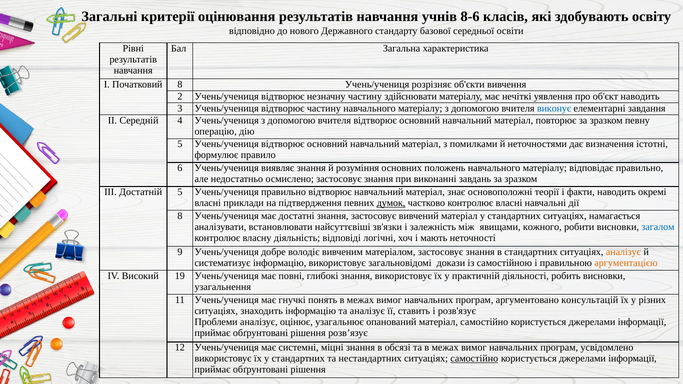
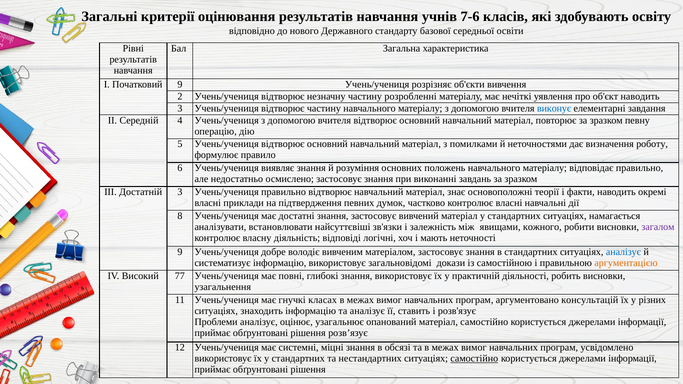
8-6: 8-6 -> 7-6
Початковий 8: 8 -> 9
здійснювати: здійснювати -> розробленні
істотні: істотні -> роботу
Достатній 5: 5 -> 3
думок underline: present -> none
загалом colour: blue -> purple
аналізує at (623, 252) colour: orange -> blue
19: 19 -> 77
понять: понять -> класах
